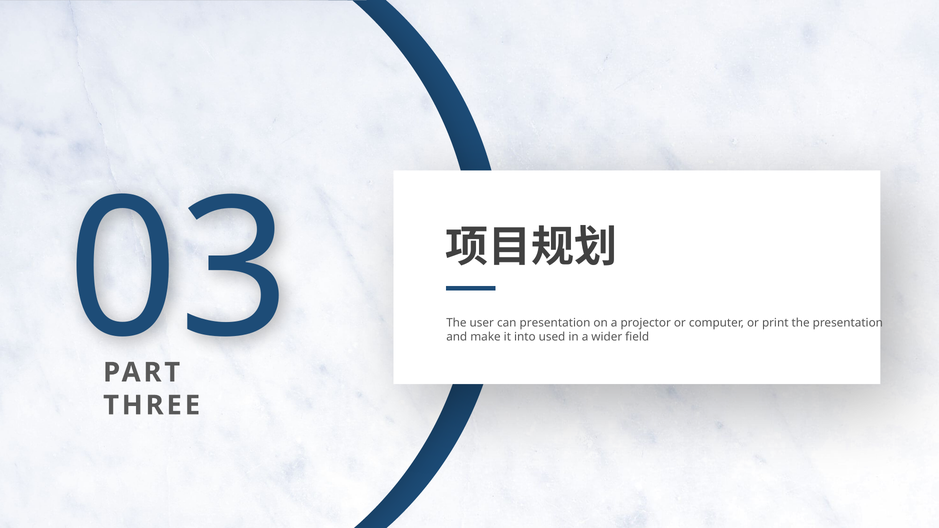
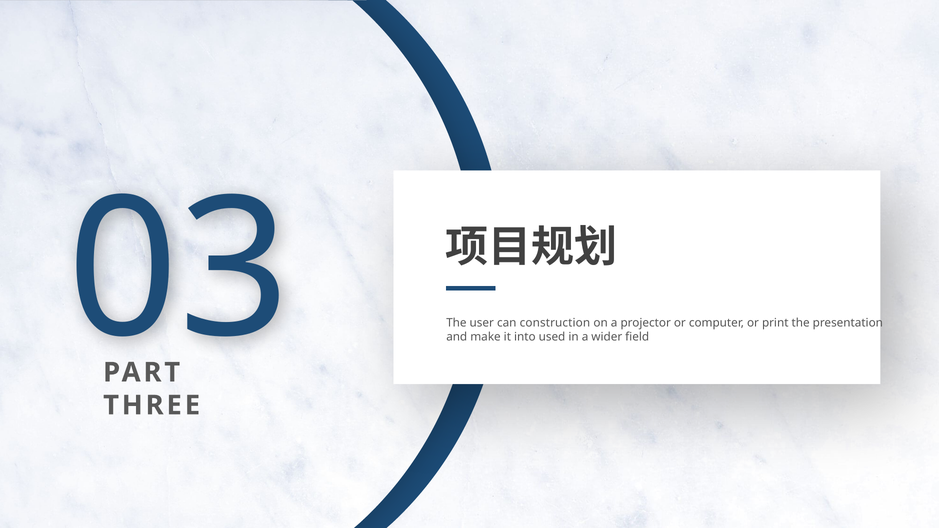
can presentation: presentation -> construction
